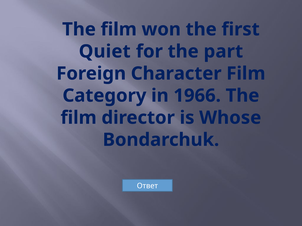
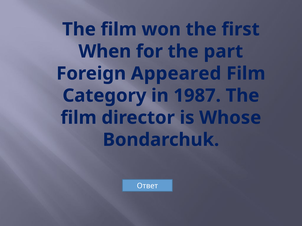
Quiet: Quiet -> When
Character: Character -> Appeared
1966: 1966 -> 1987
